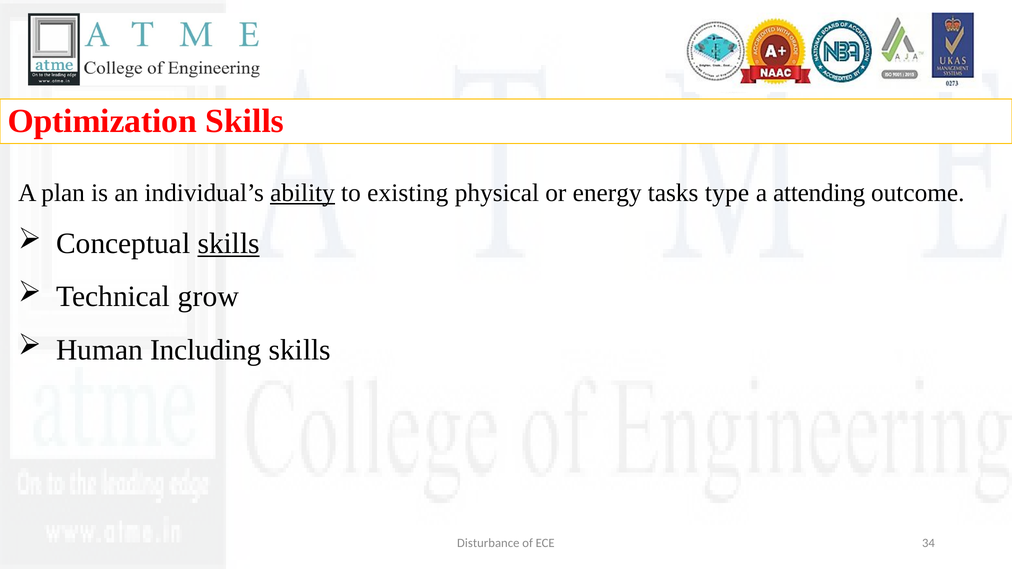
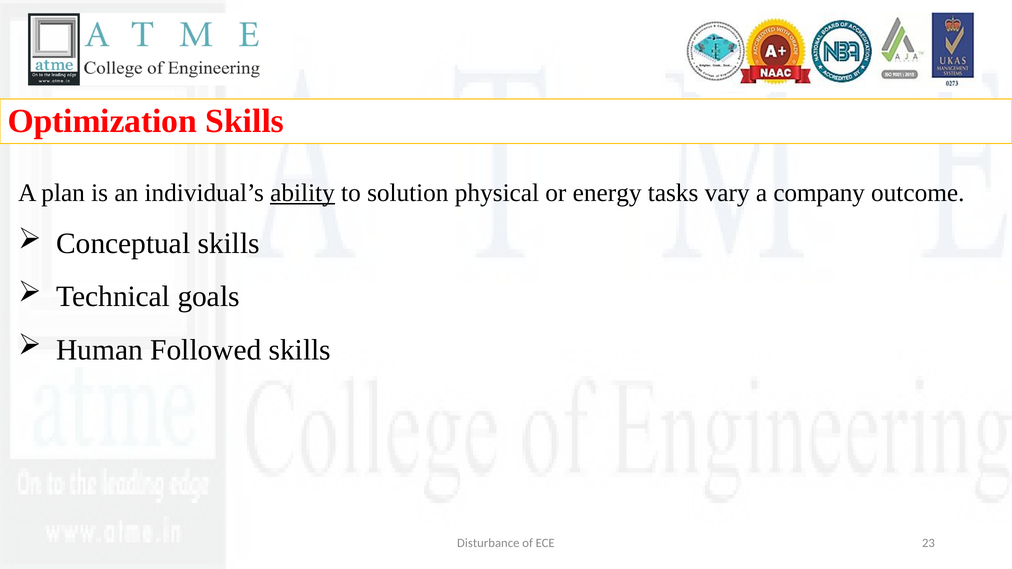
existing: existing -> solution
type: type -> vary
attending: attending -> company
skills at (229, 244) underline: present -> none
grow: grow -> goals
Including: Including -> Followed
34: 34 -> 23
